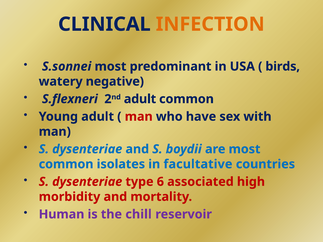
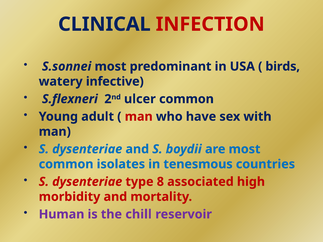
INFECTION colour: orange -> red
negative: negative -> infective
adult at (140, 99): adult -> ulcer
facultative: facultative -> tenesmous
6: 6 -> 8
